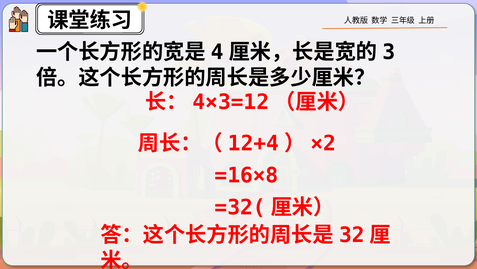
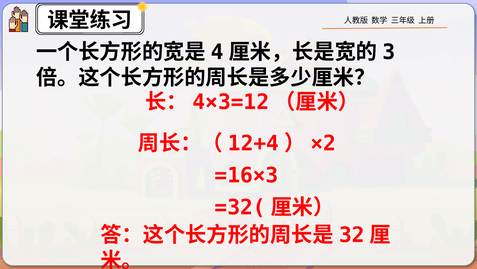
=16×8: =16×8 -> =16×3
